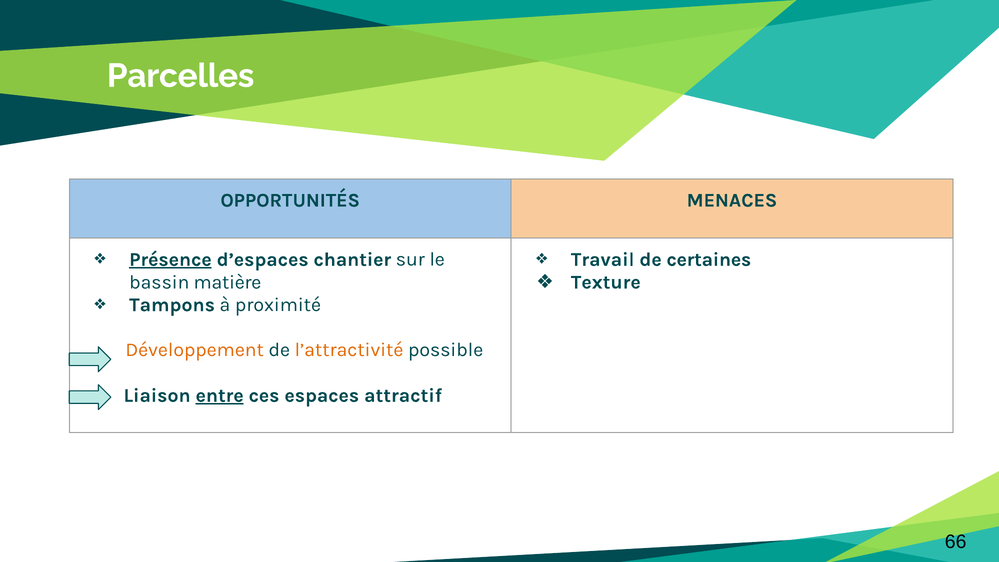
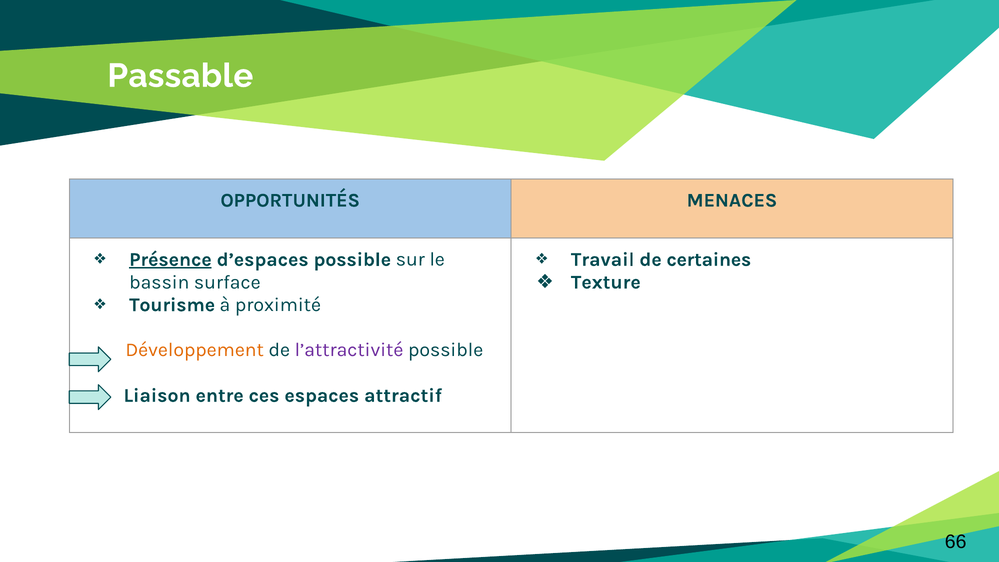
Parcelles: Parcelles -> Passable
d’espaces chantier: chantier -> possible
matière: matière -> surface
Tampons: Tampons -> Tourisme
l’attractivité colour: orange -> purple
entre underline: present -> none
